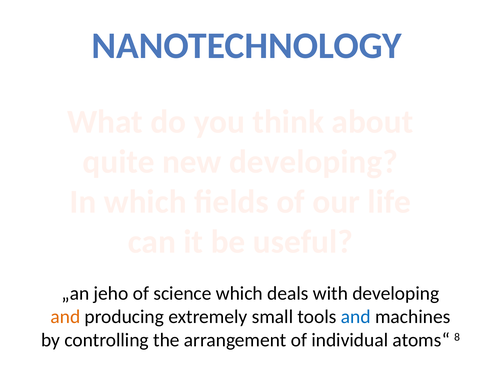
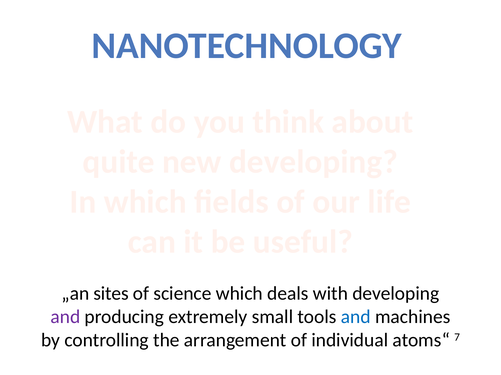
jeho: jeho -> sites
and at (65, 318) colour: orange -> purple
8: 8 -> 7
